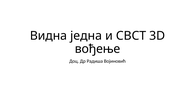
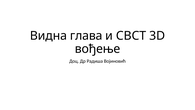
једна: једна -> глава
